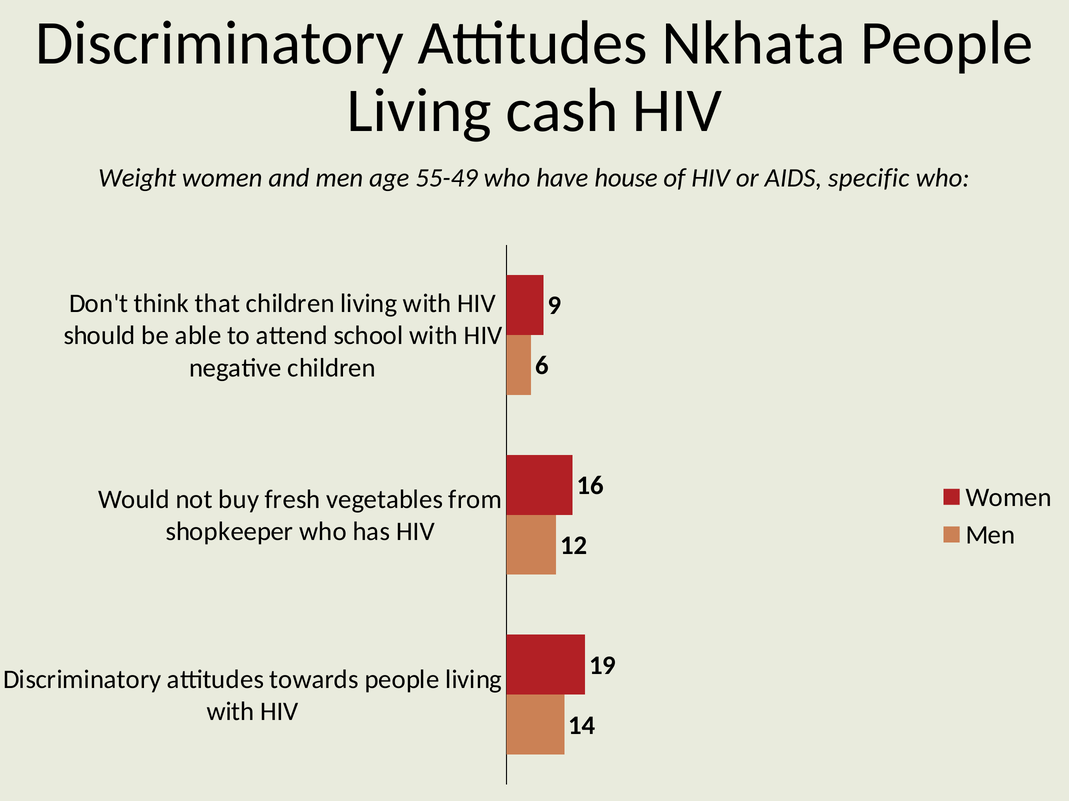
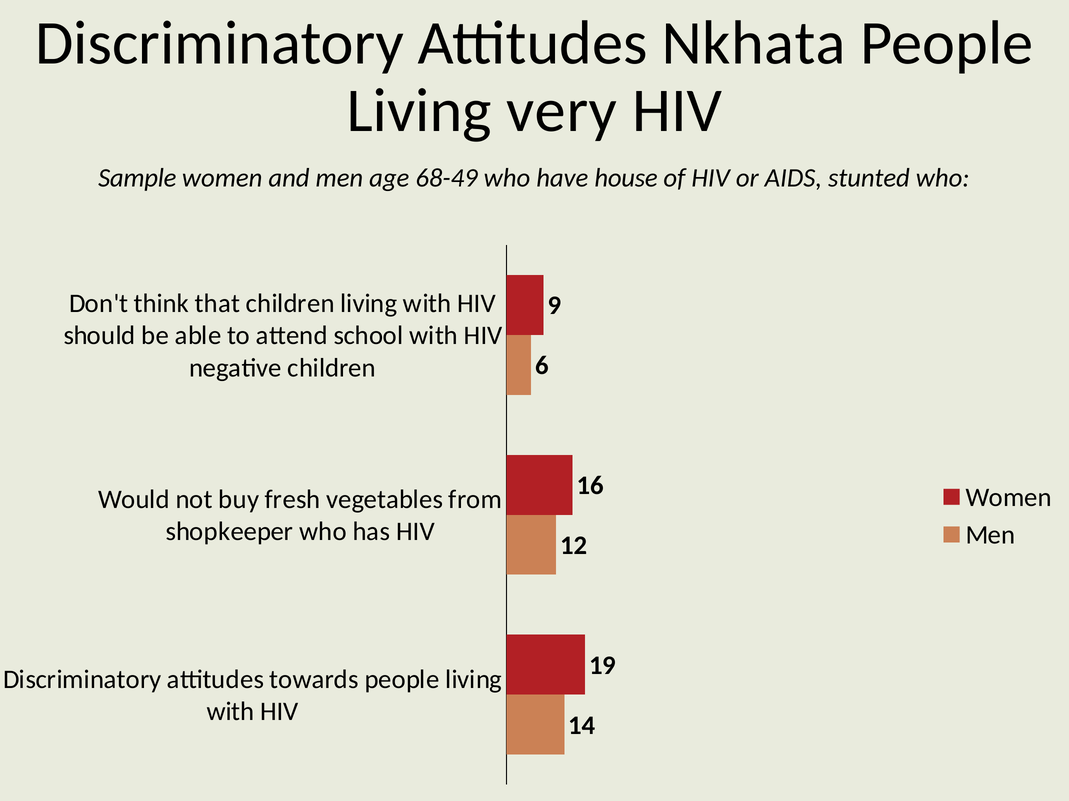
cash: cash -> very
Weight: Weight -> Sample
55-49: 55-49 -> 68-49
specific: specific -> stunted
